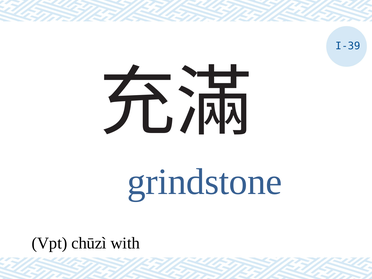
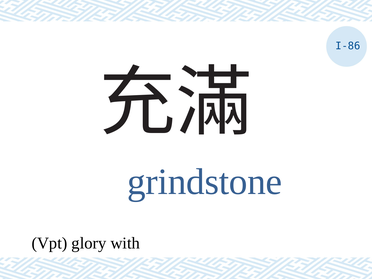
I-39: I-39 -> I-86
chūzì: chūzì -> glory
